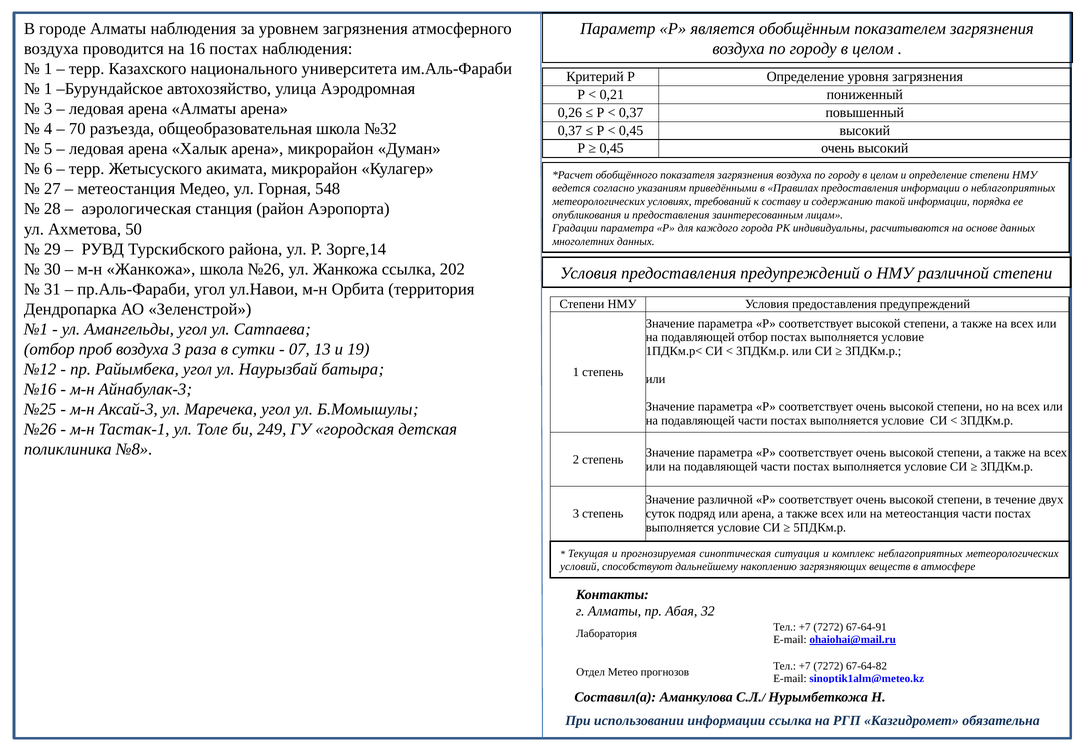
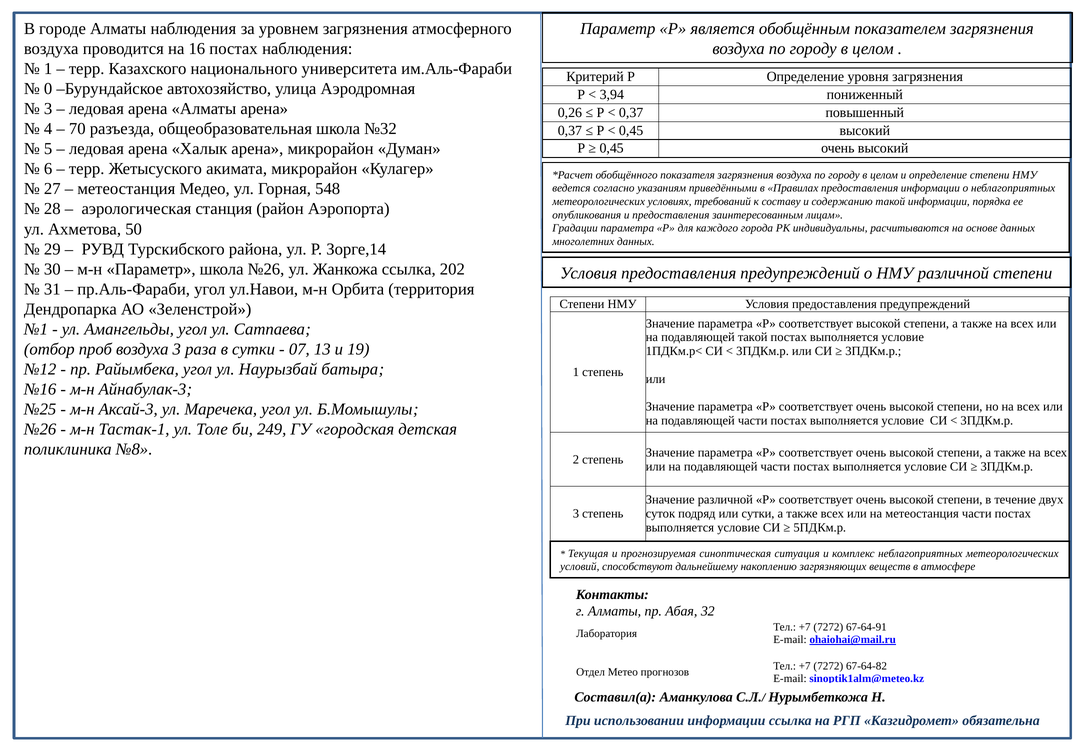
1 at (48, 89): 1 -> 0
0,21: 0,21 -> 3,94
м-н Жанкожа: Жанкожа -> Параметр
подавляющей отбор: отбор -> такой
или арена: арена -> сутки
